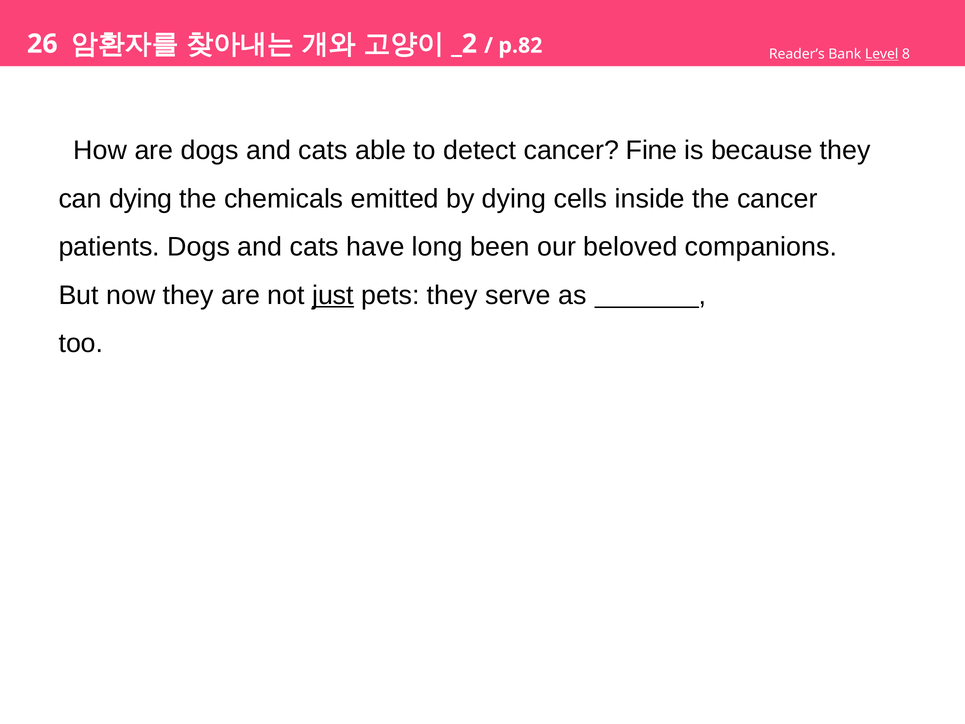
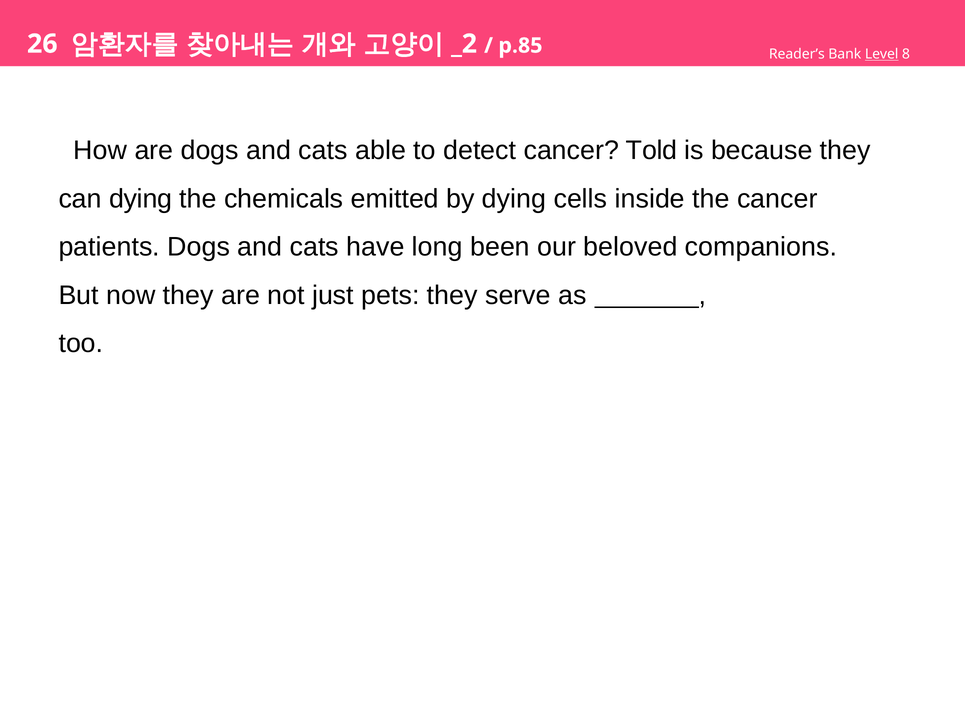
p.82: p.82 -> p.85
Fine: Fine -> Told
just underline: present -> none
